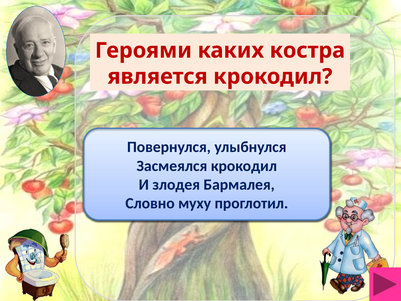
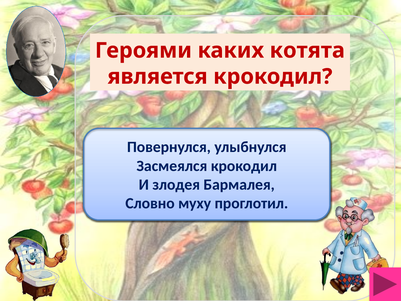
костра: костра -> котята
